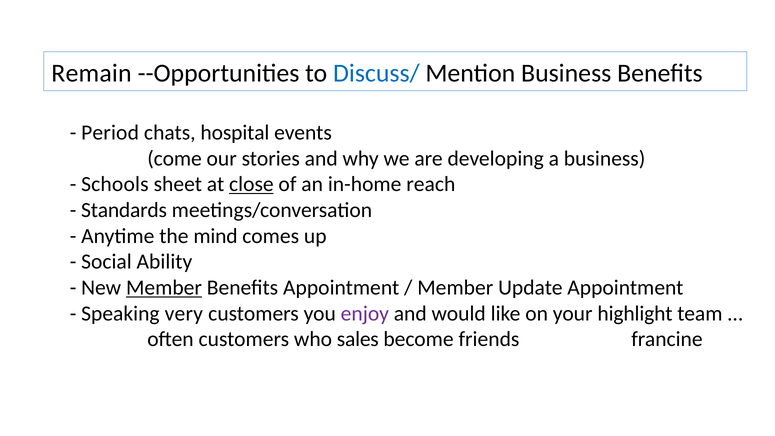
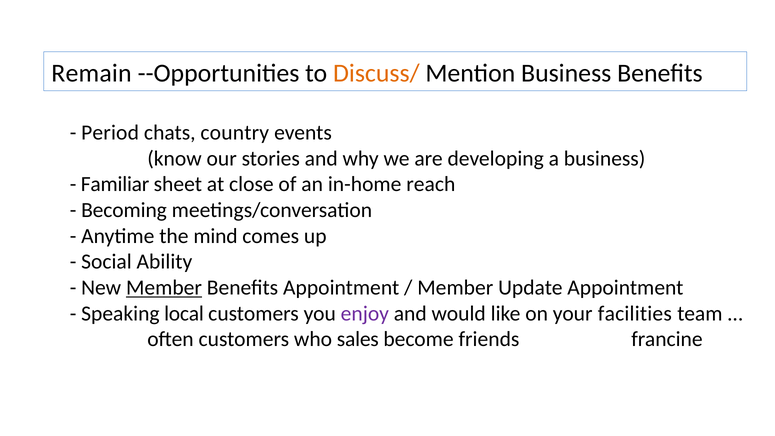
Discuss/ colour: blue -> orange
hospital: hospital -> country
come: come -> know
Schools: Schools -> Familiar
close underline: present -> none
Standards: Standards -> Becoming
very: very -> local
highlight: highlight -> facilities
